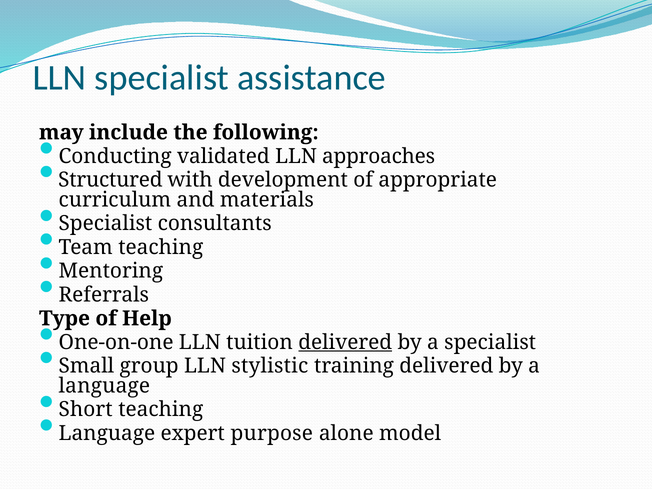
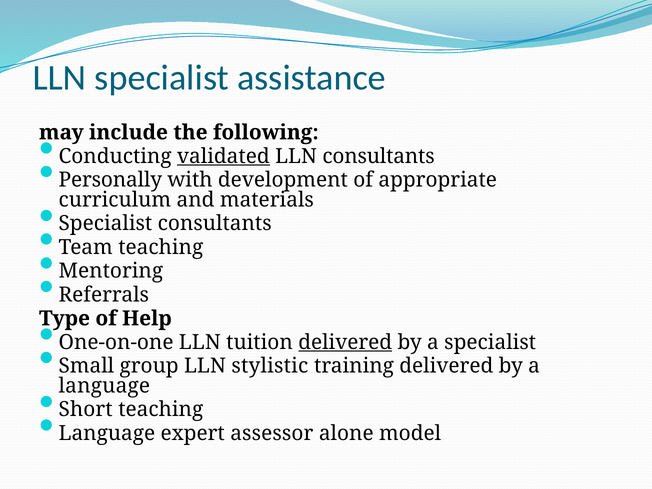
validated underline: none -> present
LLN approaches: approaches -> consultants
Structured: Structured -> Personally
purpose: purpose -> assessor
